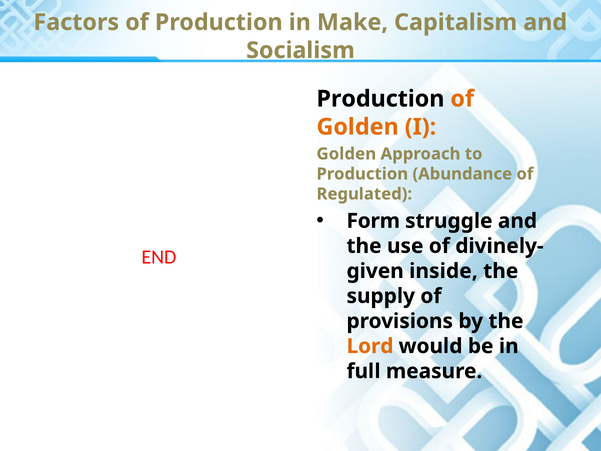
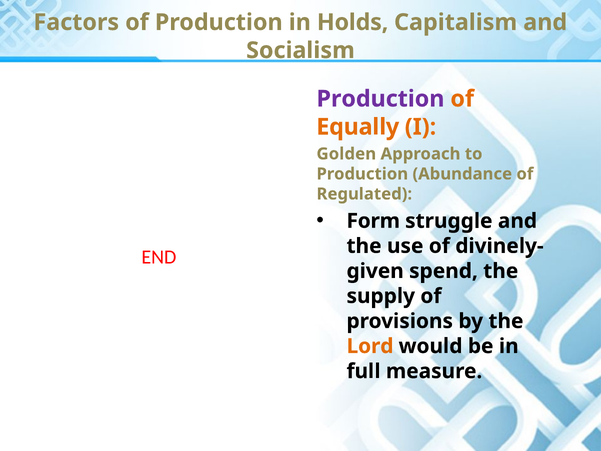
Make: Make -> Holds
Production at (380, 99) colour: black -> purple
Golden at (358, 127): Golden -> Equally
inside: inside -> spend
